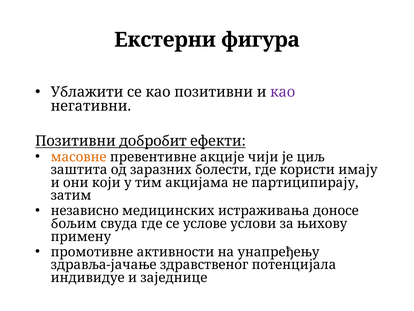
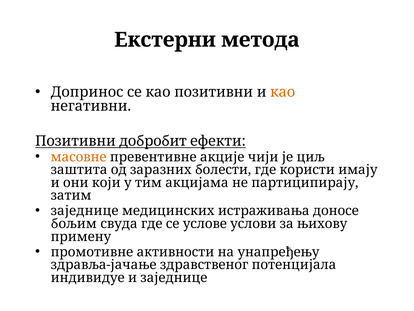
фигура: фигура -> метода
Ублажити: Ублажити -> Допринос
као at (283, 92) colour: purple -> orange
независно at (85, 211): независно -> заједнице
